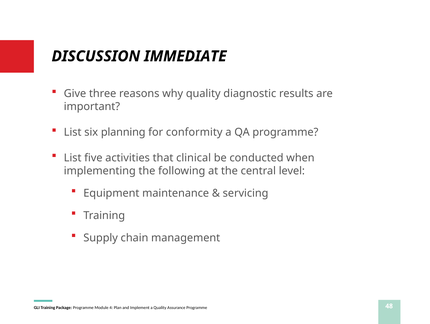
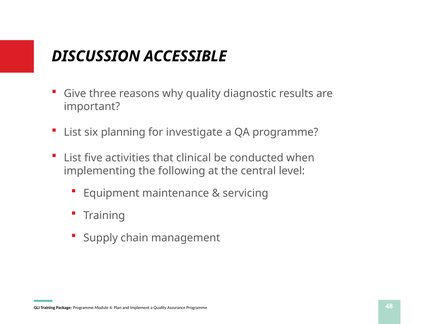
IMMEDIATE: IMMEDIATE -> ACCESSIBLE
conformity: conformity -> investigate
